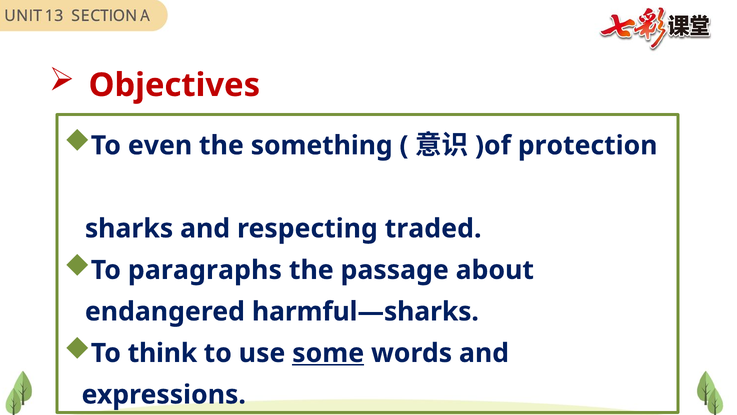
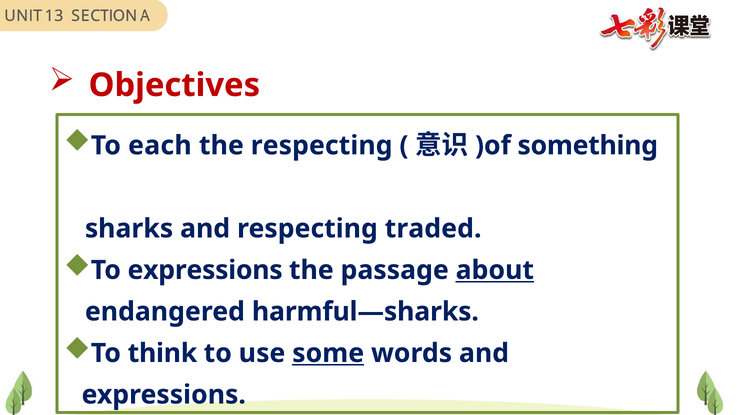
even: even -> each
the something: something -> respecting
protection: protection -> something
To paragraphs: paragraphs -> expressions
about underline: none -> present
